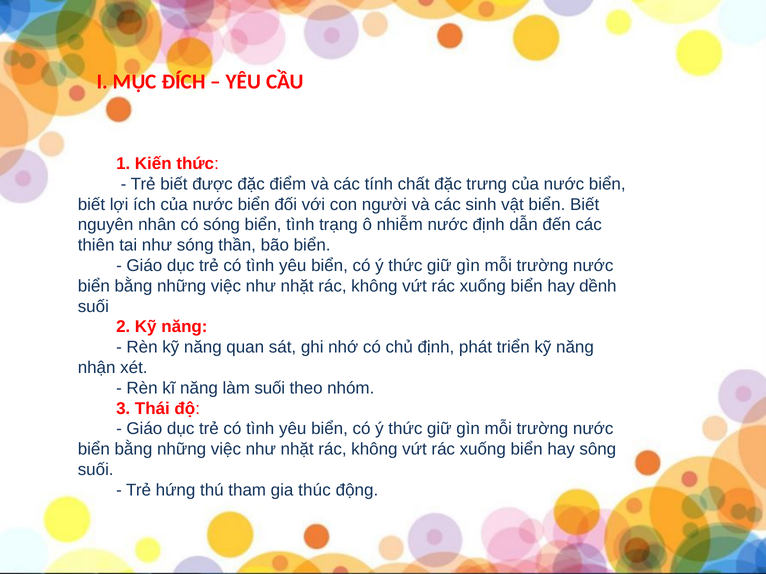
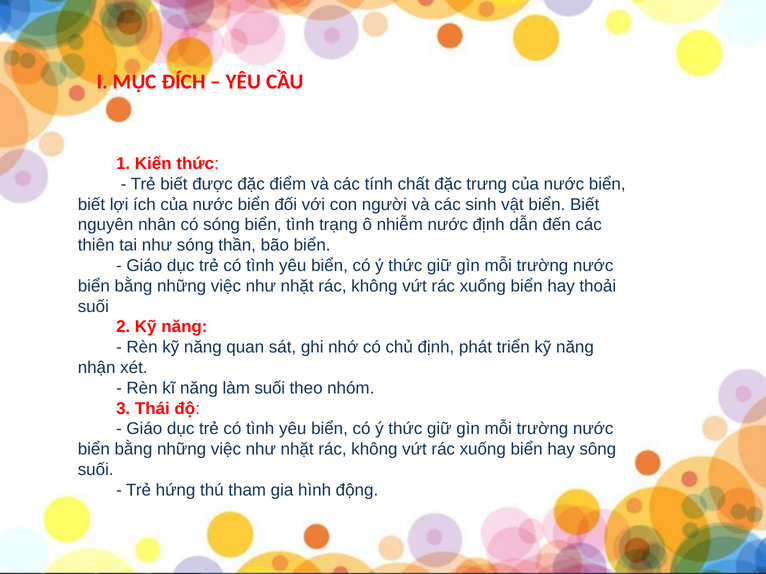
dềnh: dềnh -> thoải
thúc: thúc -> hình
